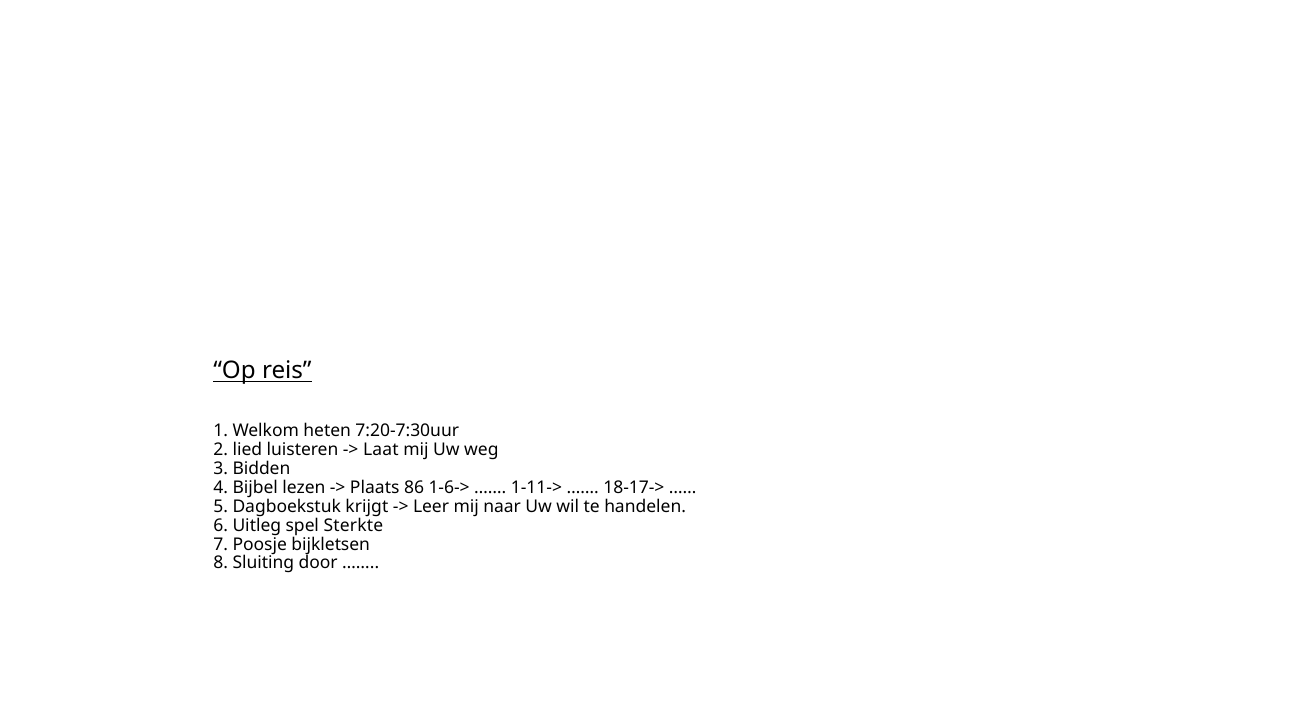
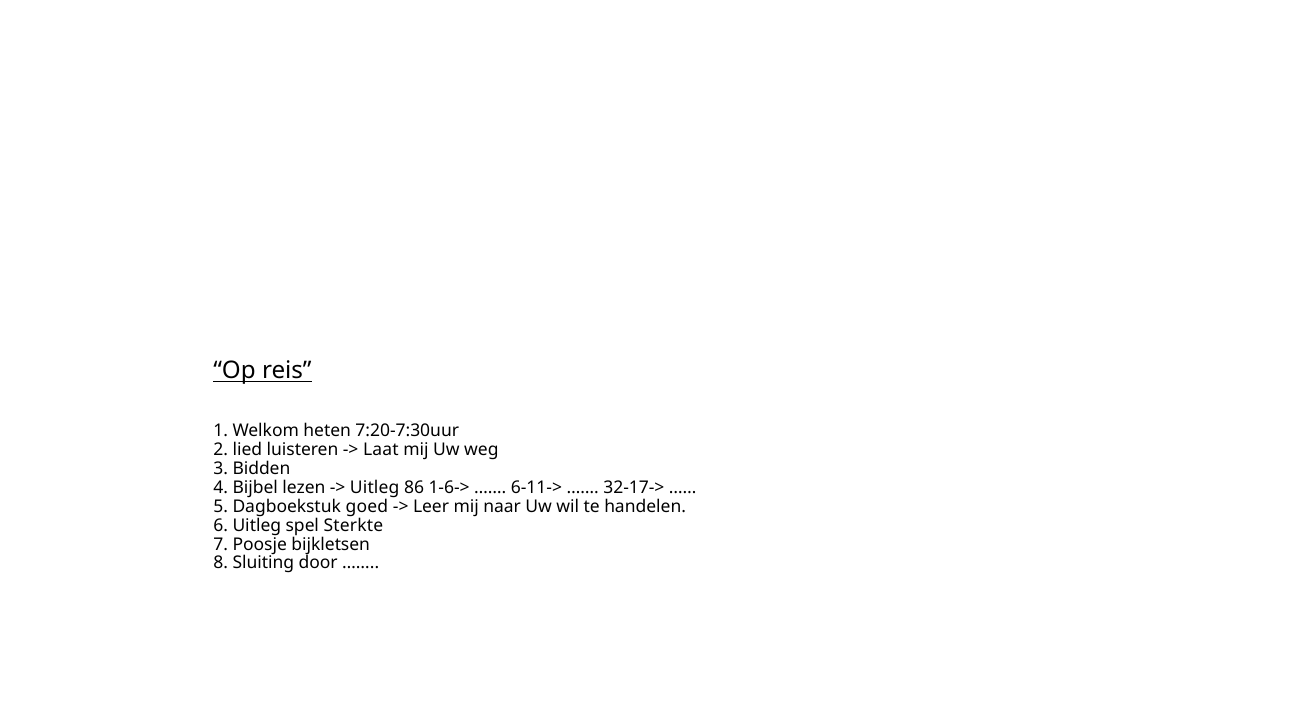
Plaats at (375, 488): Plaats -> Uitleg
1-11->: 1-11-> -> 6-11->
18-17->: 18-17-> -> 32-17->
krijgt: krijgt -> goed
